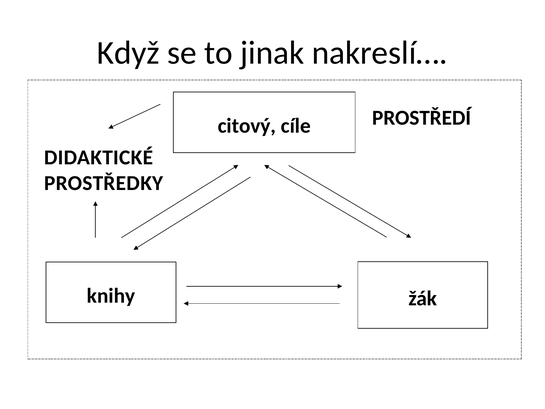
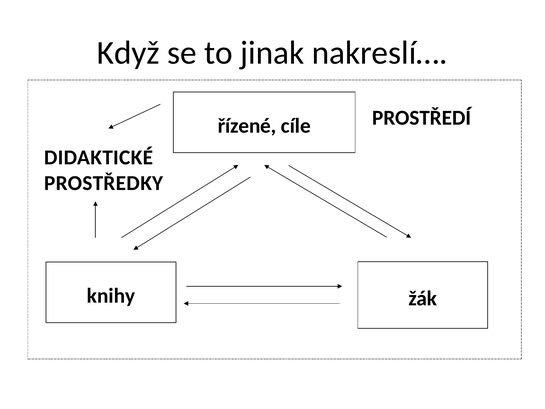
citový: citový -> řízené
